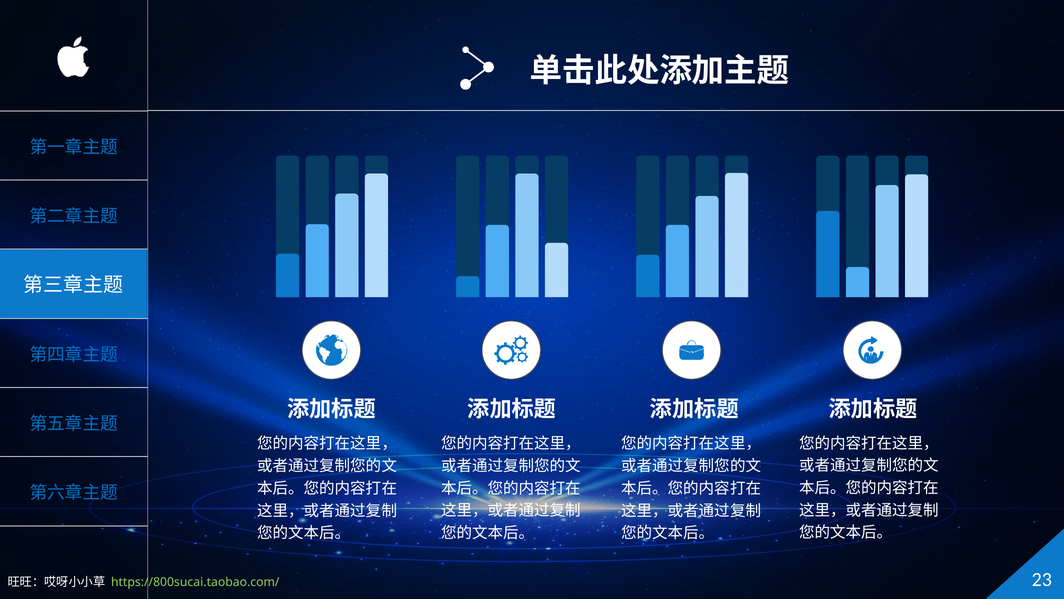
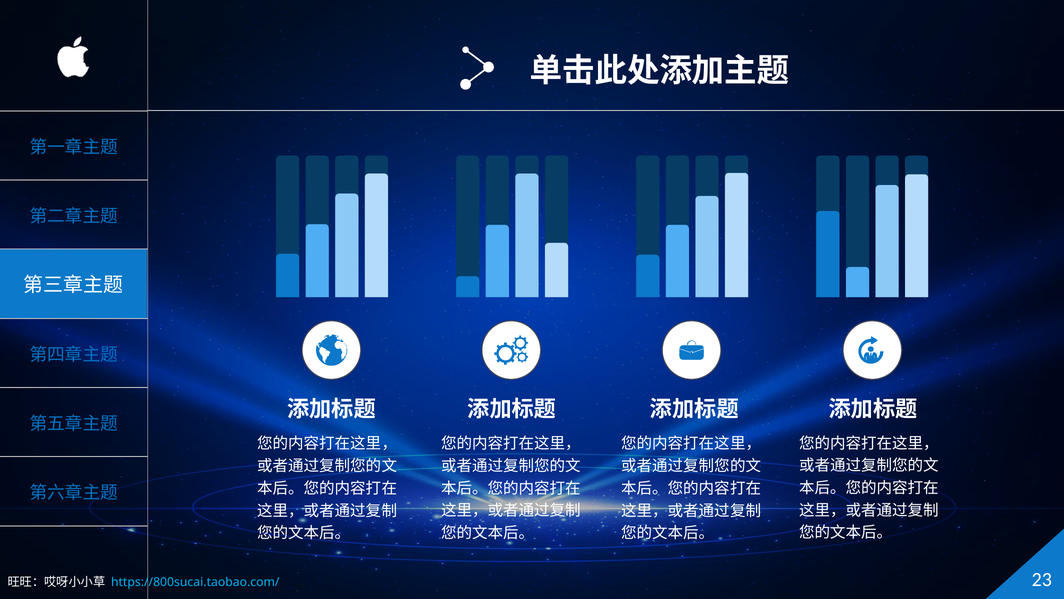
https://800sucai.taobao.com/ colour: light green -> light blue
